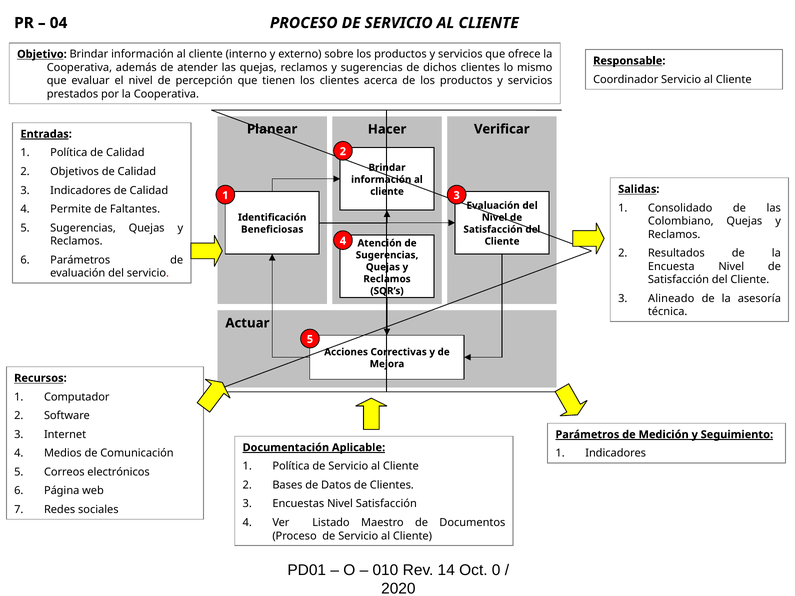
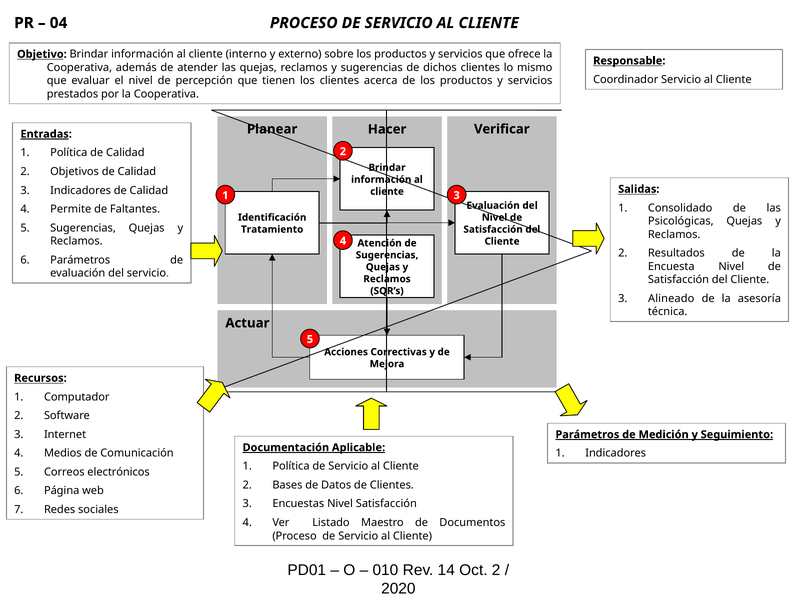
Colombiano: Colombiano -> Psicológicas
Beneficiosas: Beneficiosas -> Tratamiento
Oct 0: 0 -> 2
